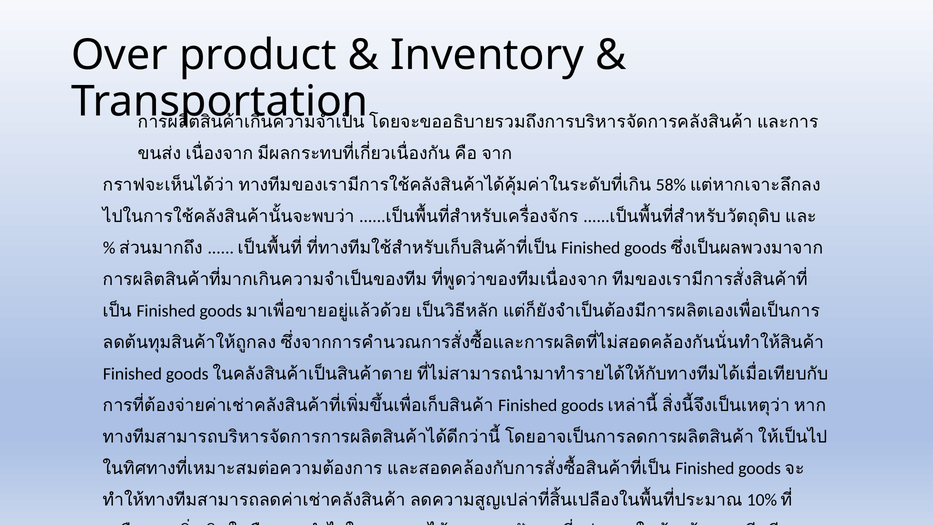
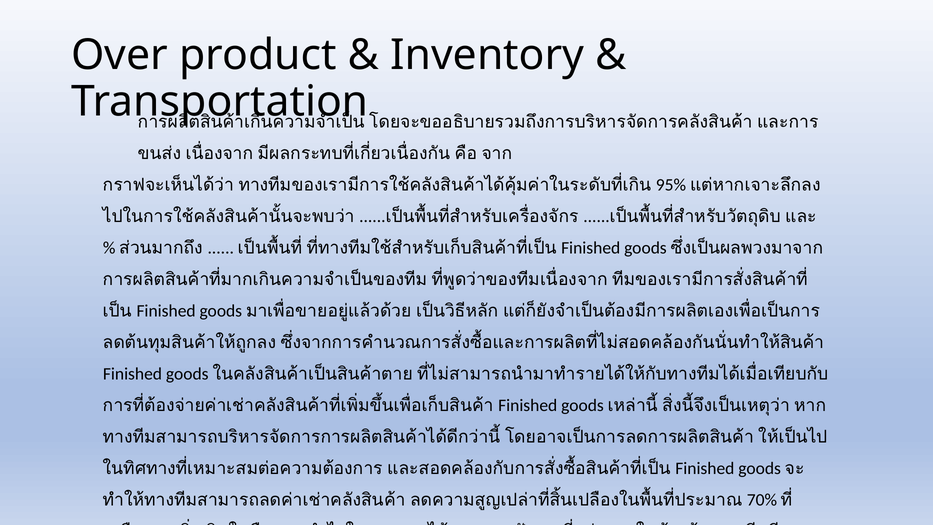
58%: 58% -> 95%
10%: 10% -> 70%
